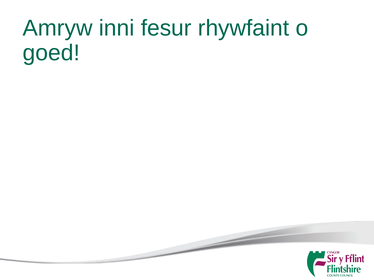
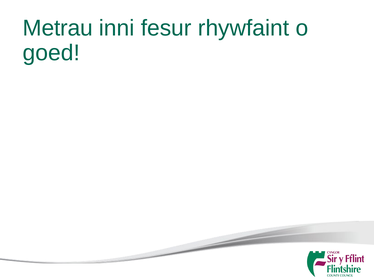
Amryw: Amryw -> Metrau
